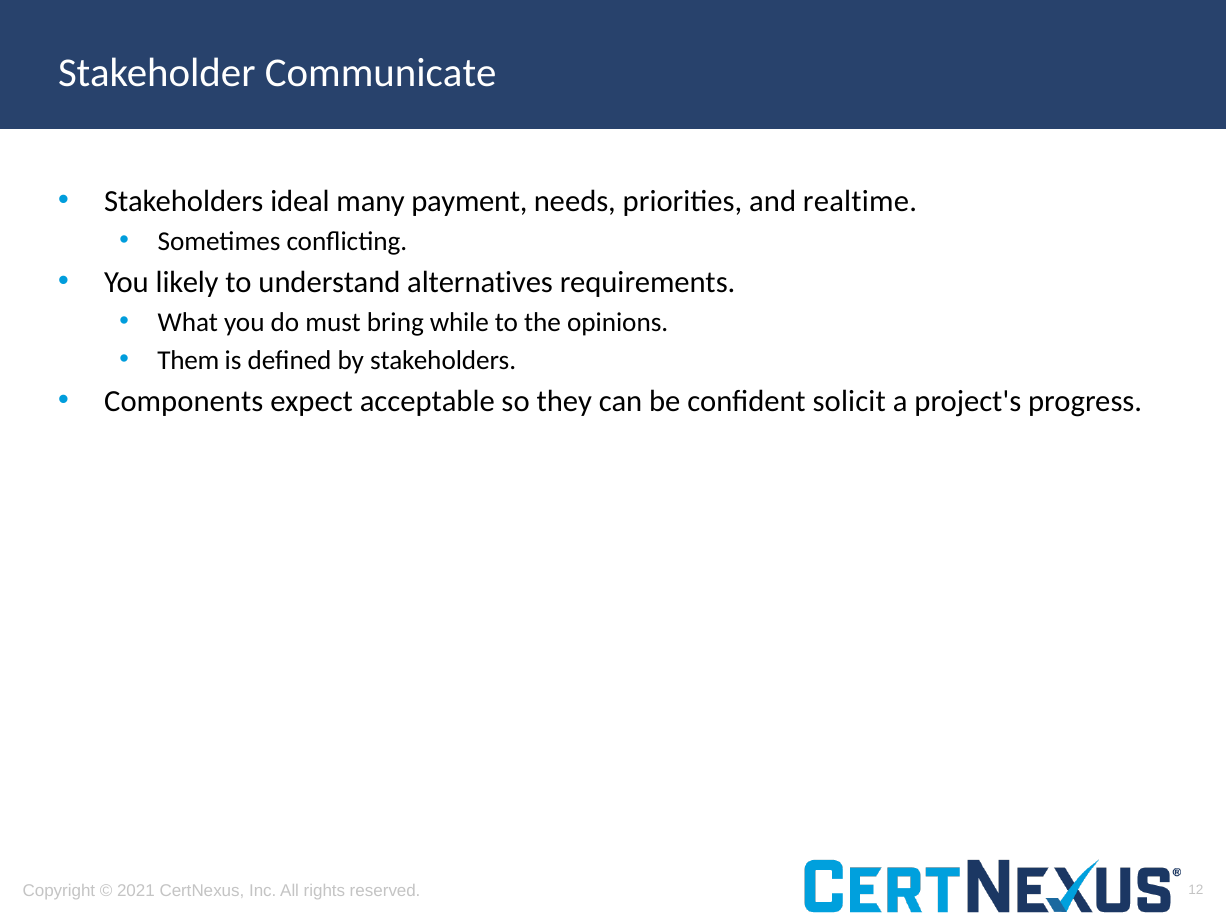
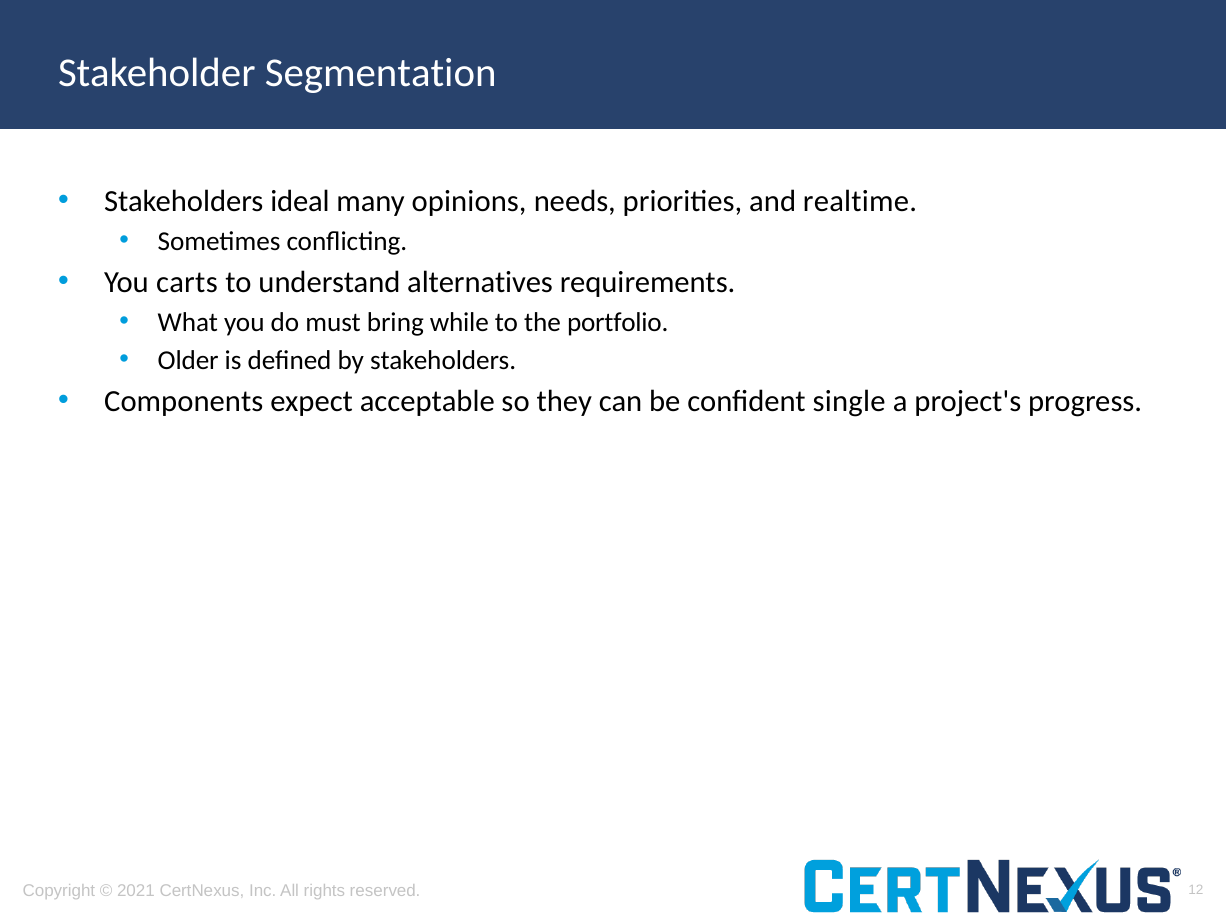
Communicate: Communicate -> Segmentation
payment: payment -> opinions
likely: likely -> carts
opinions: opinions -> portfolio
Them: Them -> Older
solicit: solicit -> single
